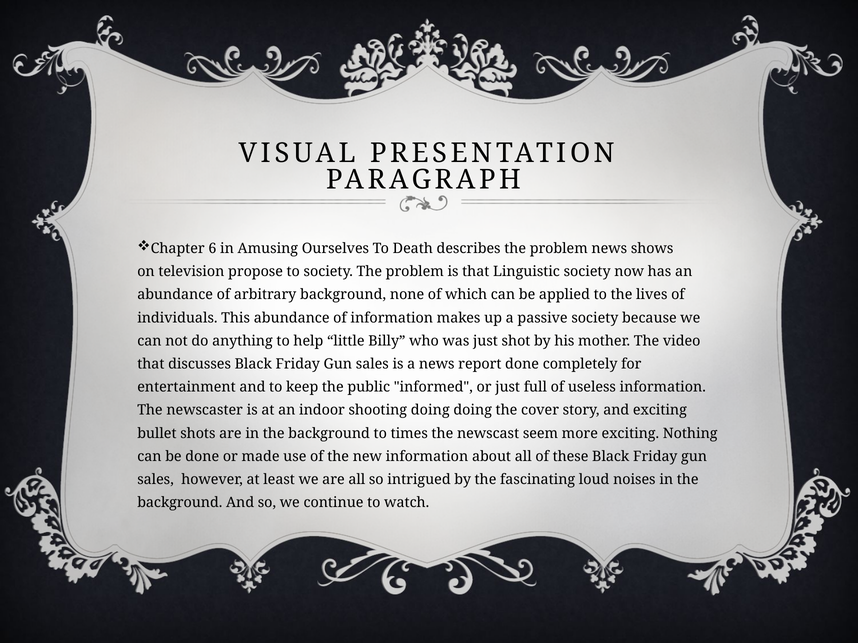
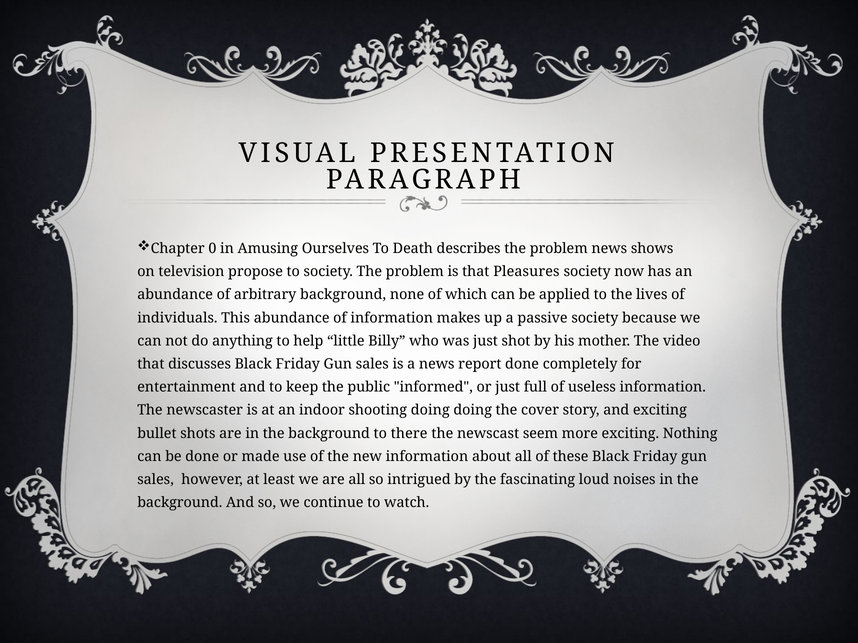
6: 6 -> 0
Linguistic: Linguistic -> Pleasures
times: times -> there
